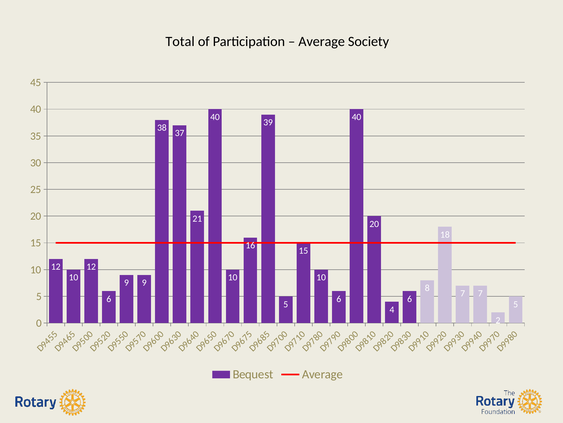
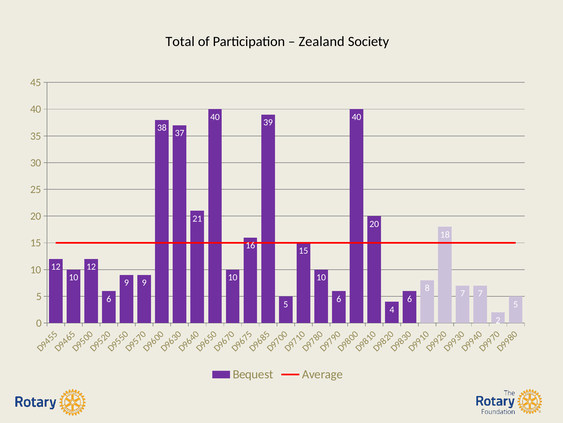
Average at (322, 42): Average -> Zealand
